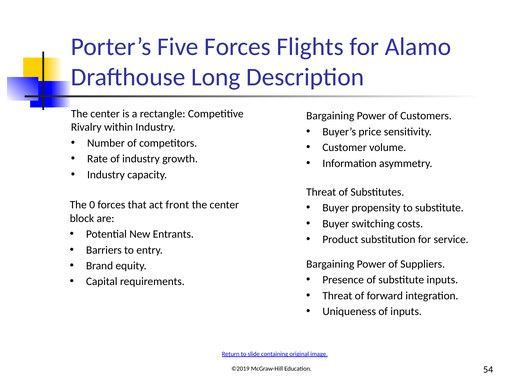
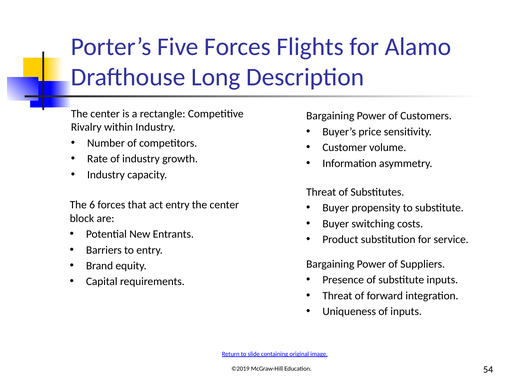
0: 0 -> 6
act front: front -> entry
